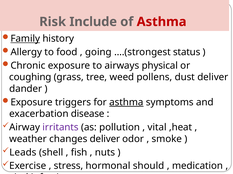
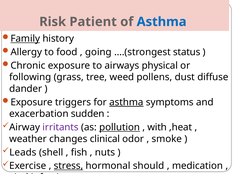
Include: Include -> Patient
Asthma at (162, 22) colour: red -> blue
coughing: coughing -> following
dust deliver: deliver -> diffuse
disease: disease -> sudden
pollution underline: none -> present
vital: vital -> with
changes deliver: deliver -> clinical
stress underline: none -> present
